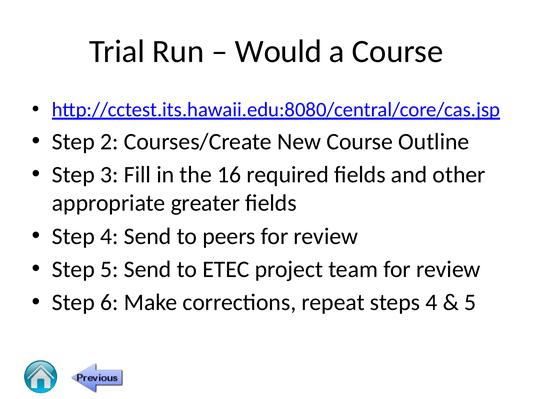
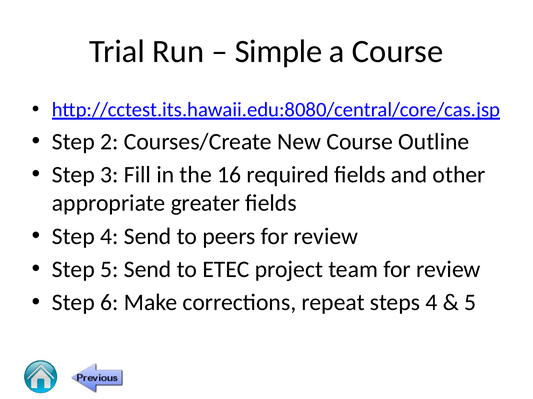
Would: Would -> Simple
